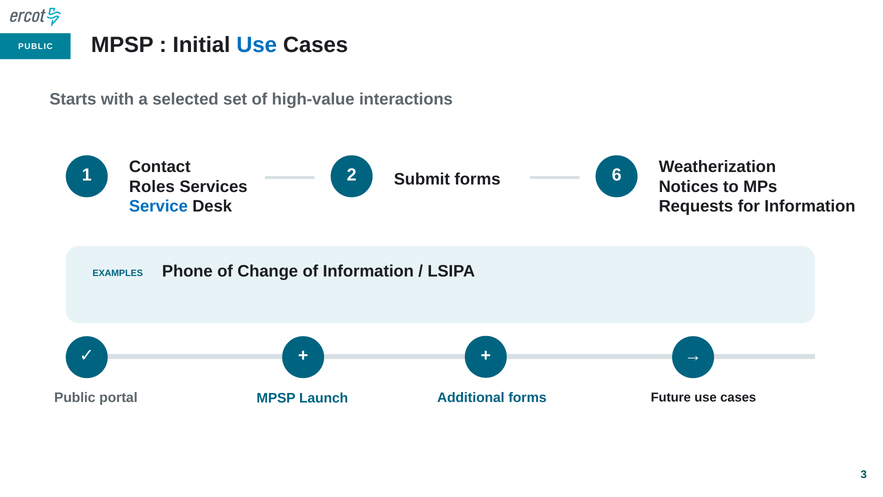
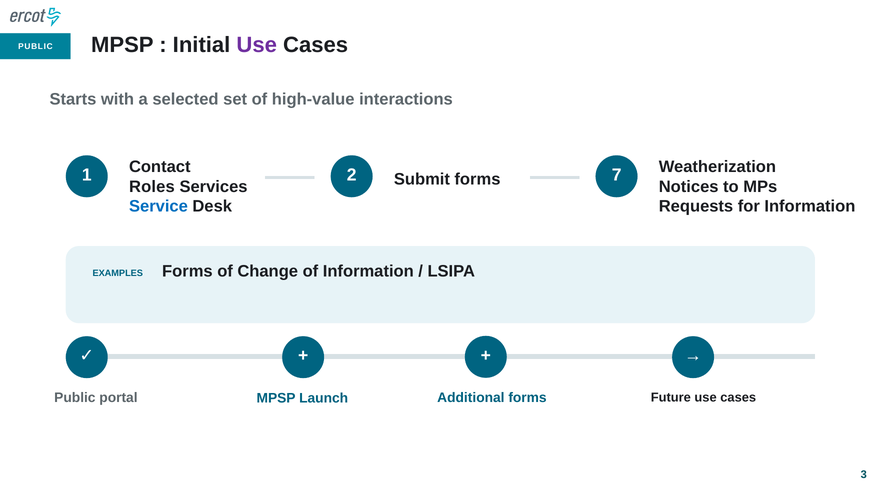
Use at (257, 45) colour: blue -> purple
6: 6 -> 7
EXAMPLES Phone: Phone -> Forms
